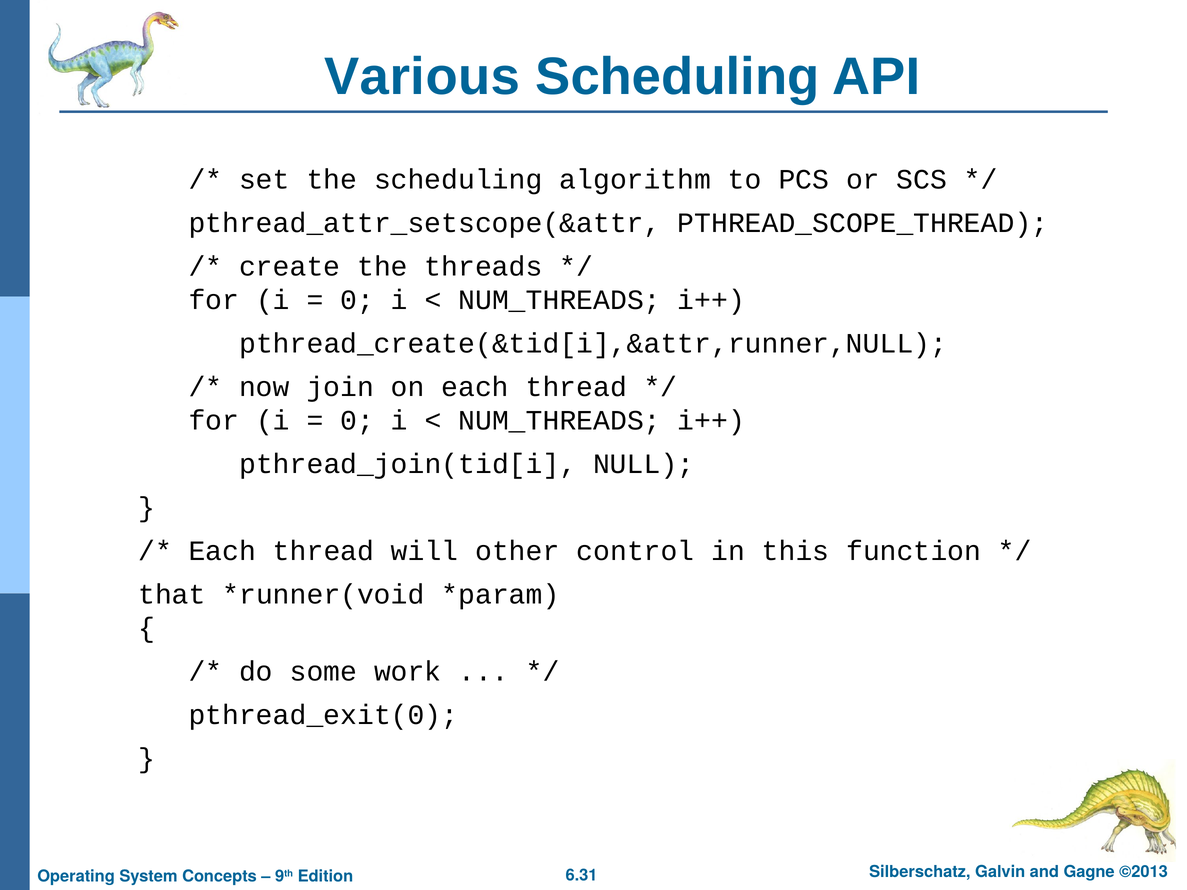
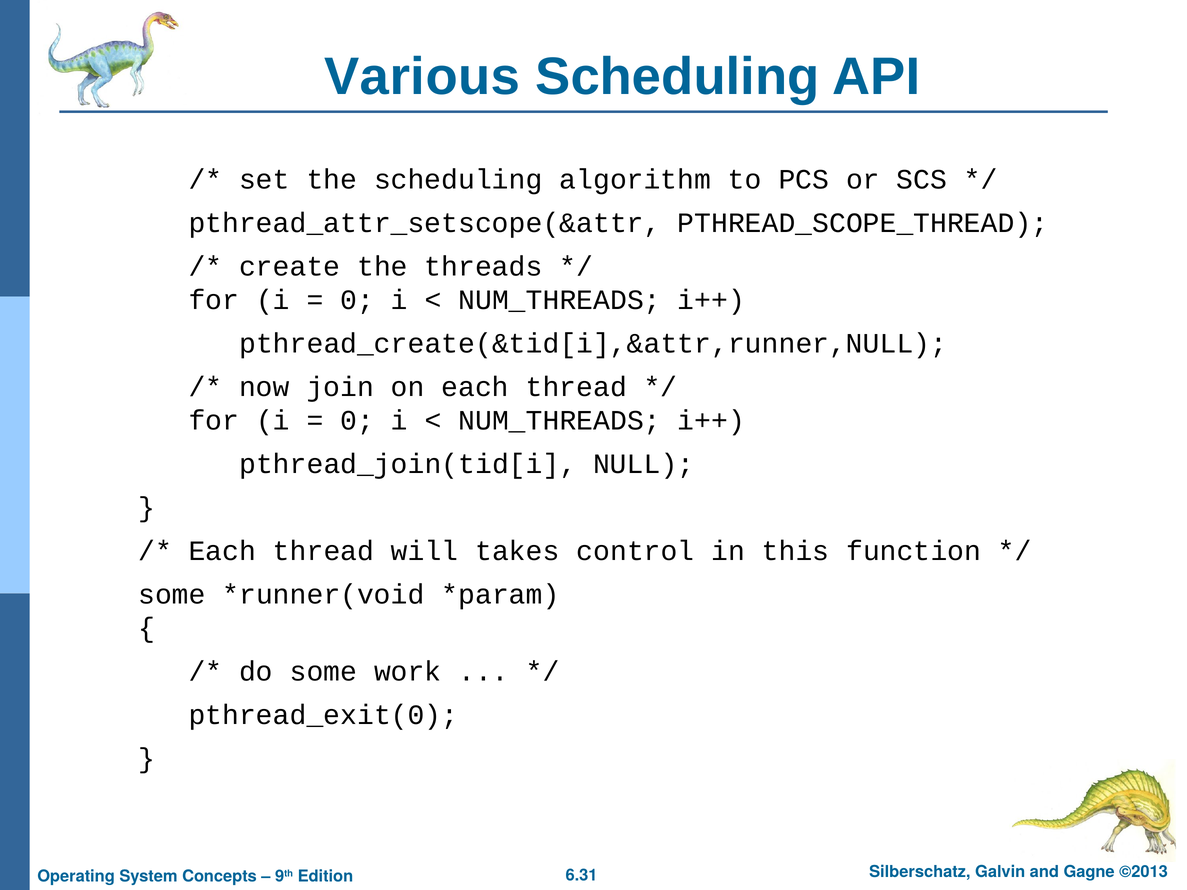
other: other -> takes
that at (172, 595): that -> some
